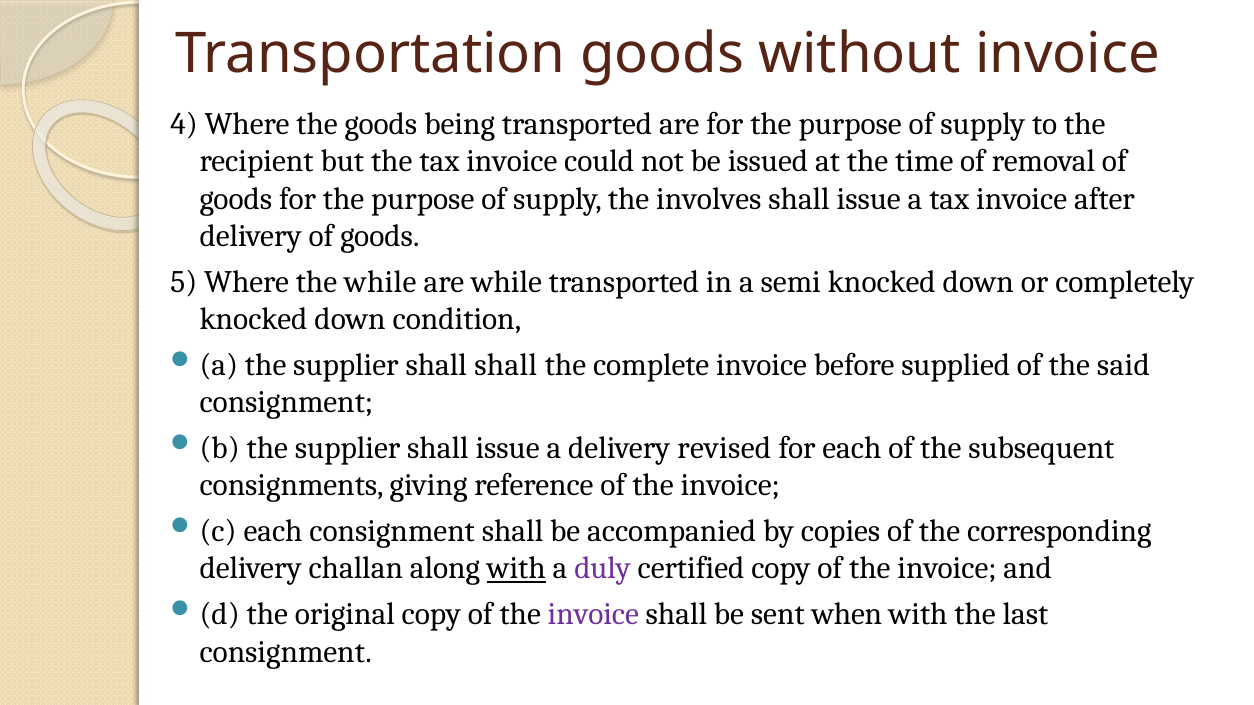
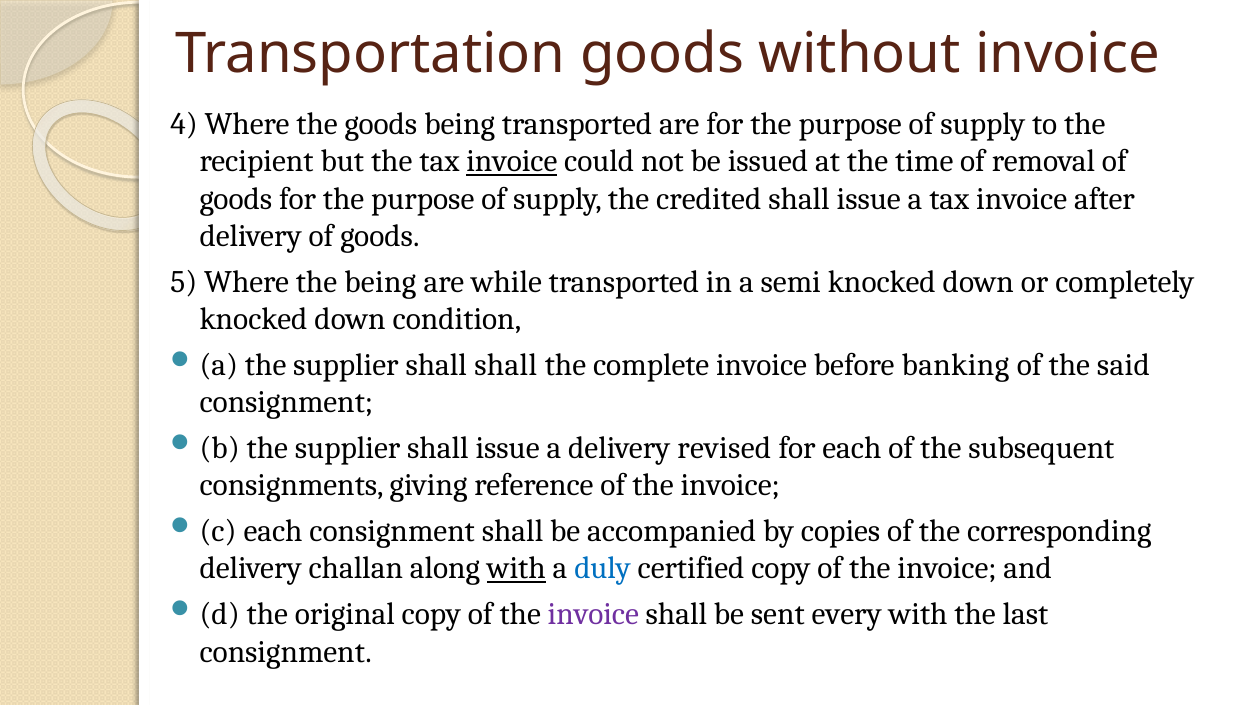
invoice at (512, 161) underline: none -> present
involves: involves -> credited
the while: while -> being
supplied: supplied -> banking
duly colour: purple -> blue
when: when -> every
